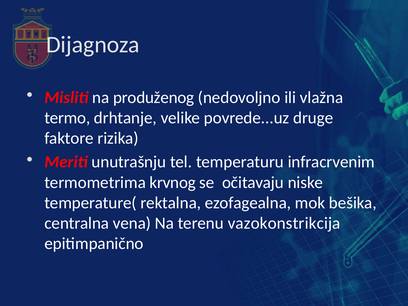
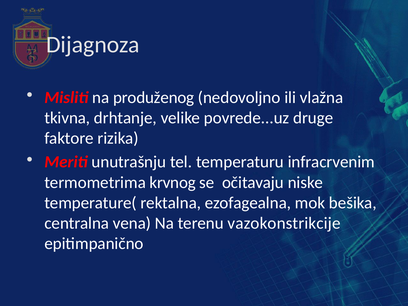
termo: termo -> tkivna
vazokonstrikcija: vazokonstrikcija -> vazokonstrikcije
